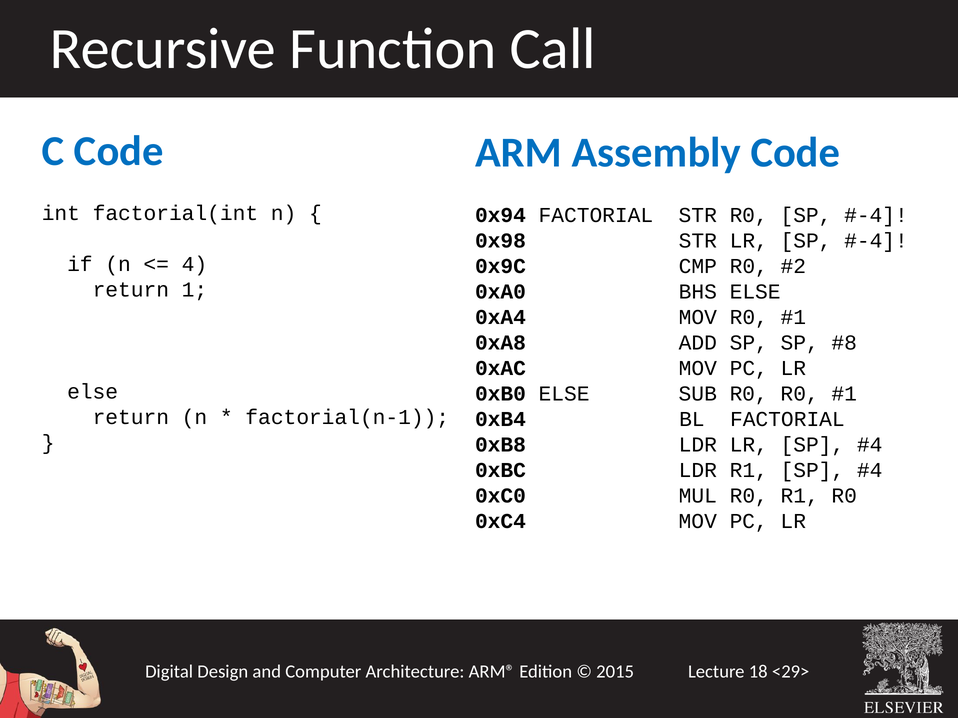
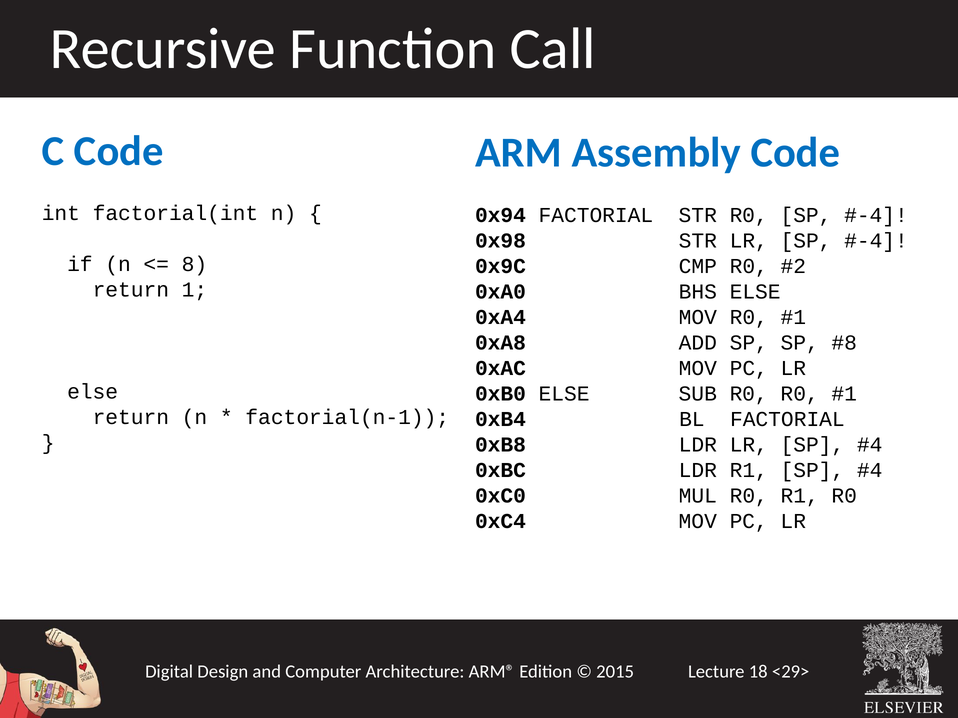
4: 4 -> 8
